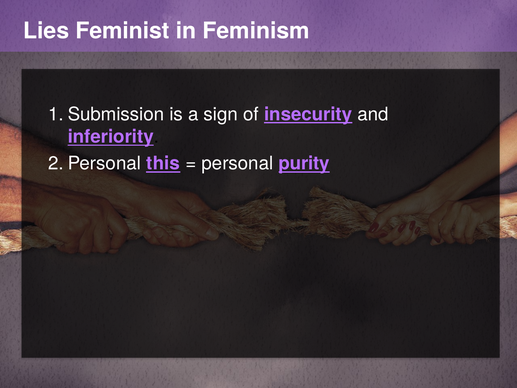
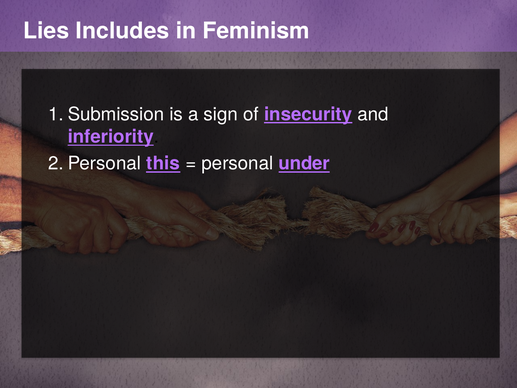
Feminist: Feminist -> Includes
purity: purity -> under
